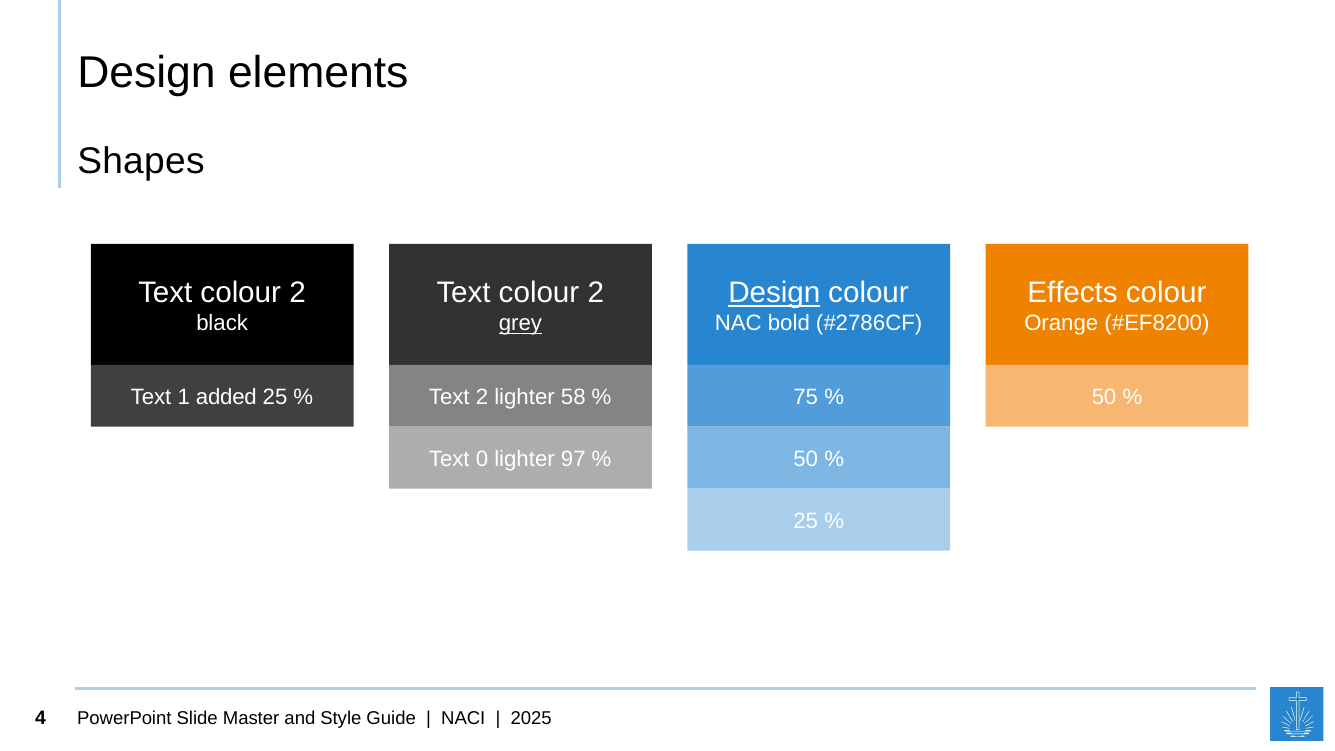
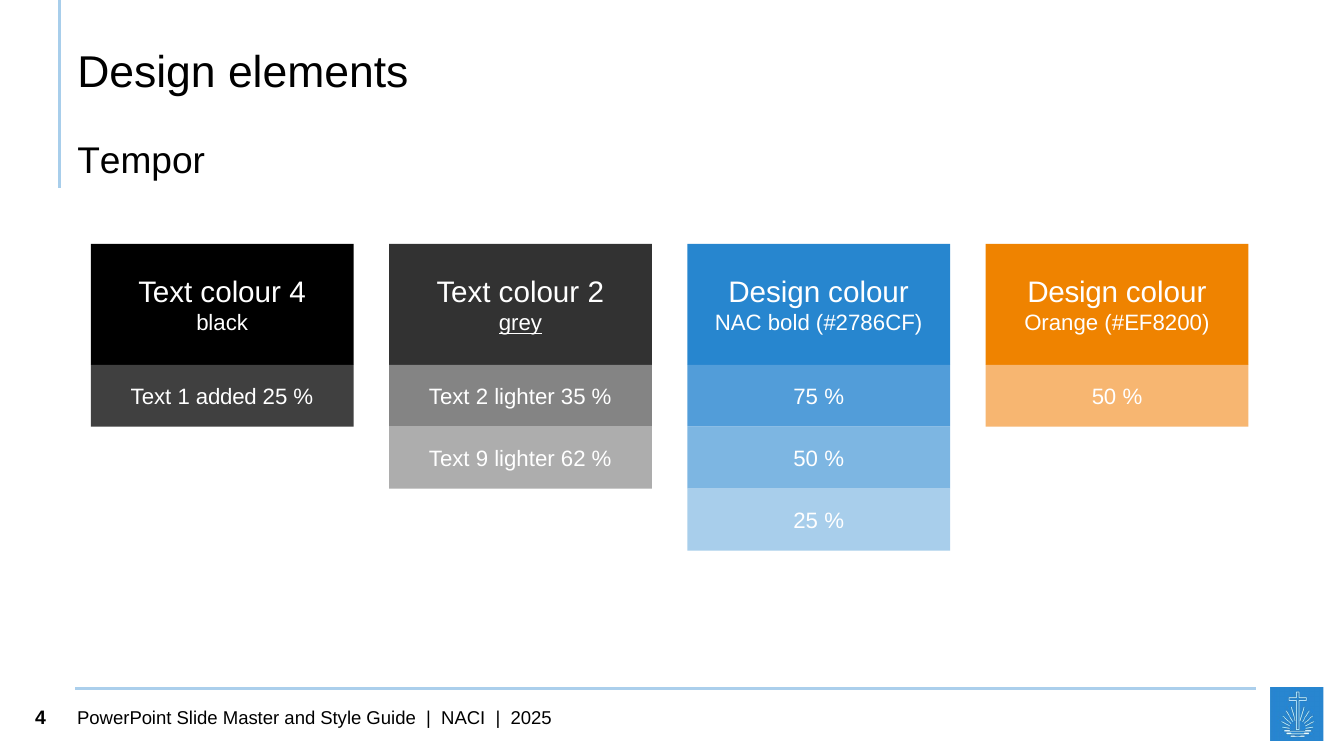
Shapes: Shapes -> Tempor
2 at (298, 293): 2 -> 4
Design at (774, 293) underline: present -> none
Effects at (1073, 293): Effects -> Design
58: 58 -> 35
0: 0 -> 9
97: 97 -> 62
